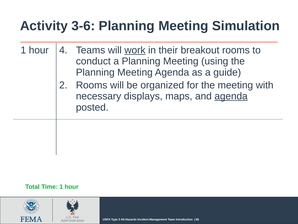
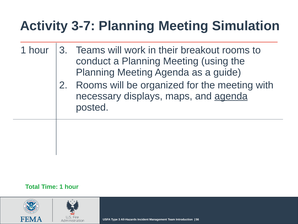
3-6: 3-6 -> 3-7
hour 4: 4 -> 3
work underline: present -> none
